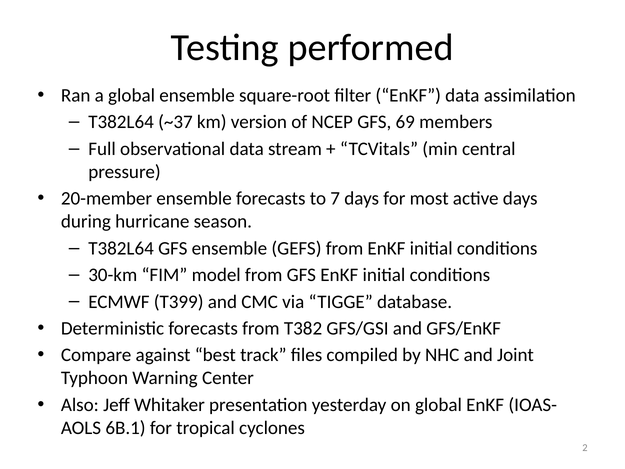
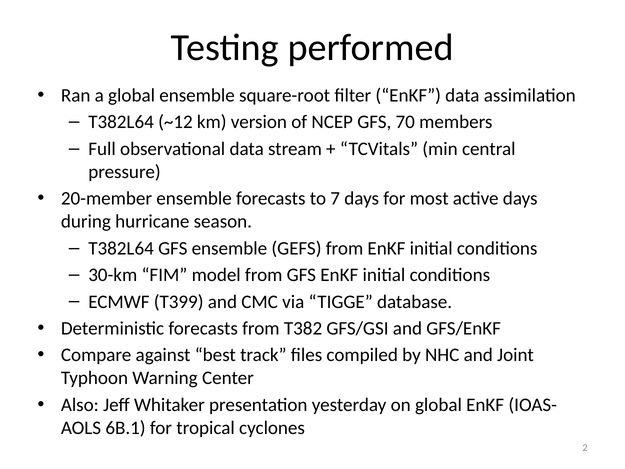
~37: ~37 -> ~12
69: 69 -> 70
